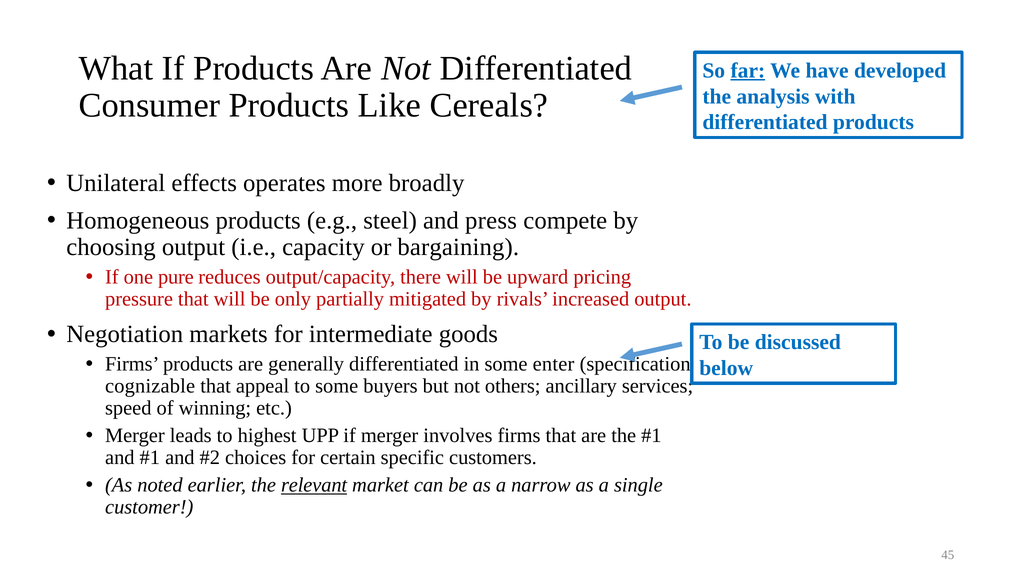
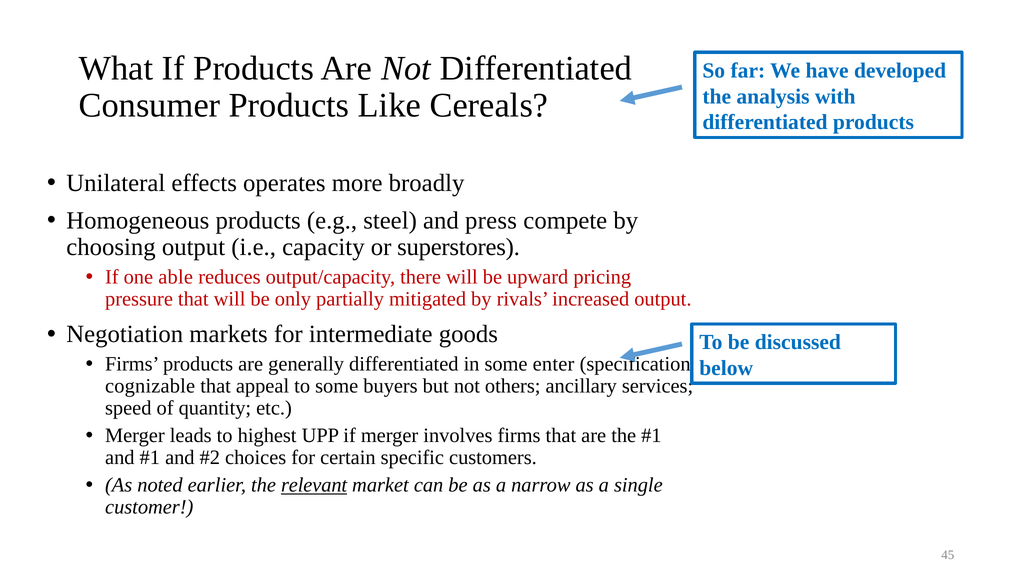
far underline: present -> none
bargaining: bargaining -> superstores
pure: pure -> able
winning: winning -> quantity
